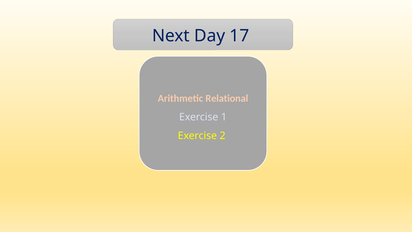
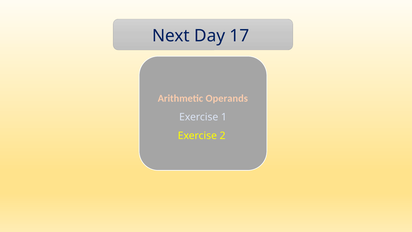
Relational: Relational -> Operands
